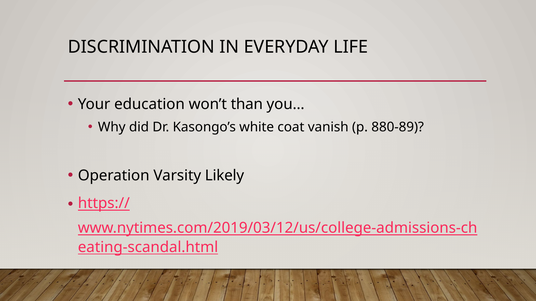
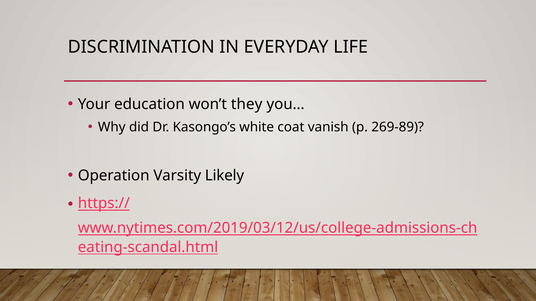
than: than -> they
880-89: 880-89 -> 269-89
